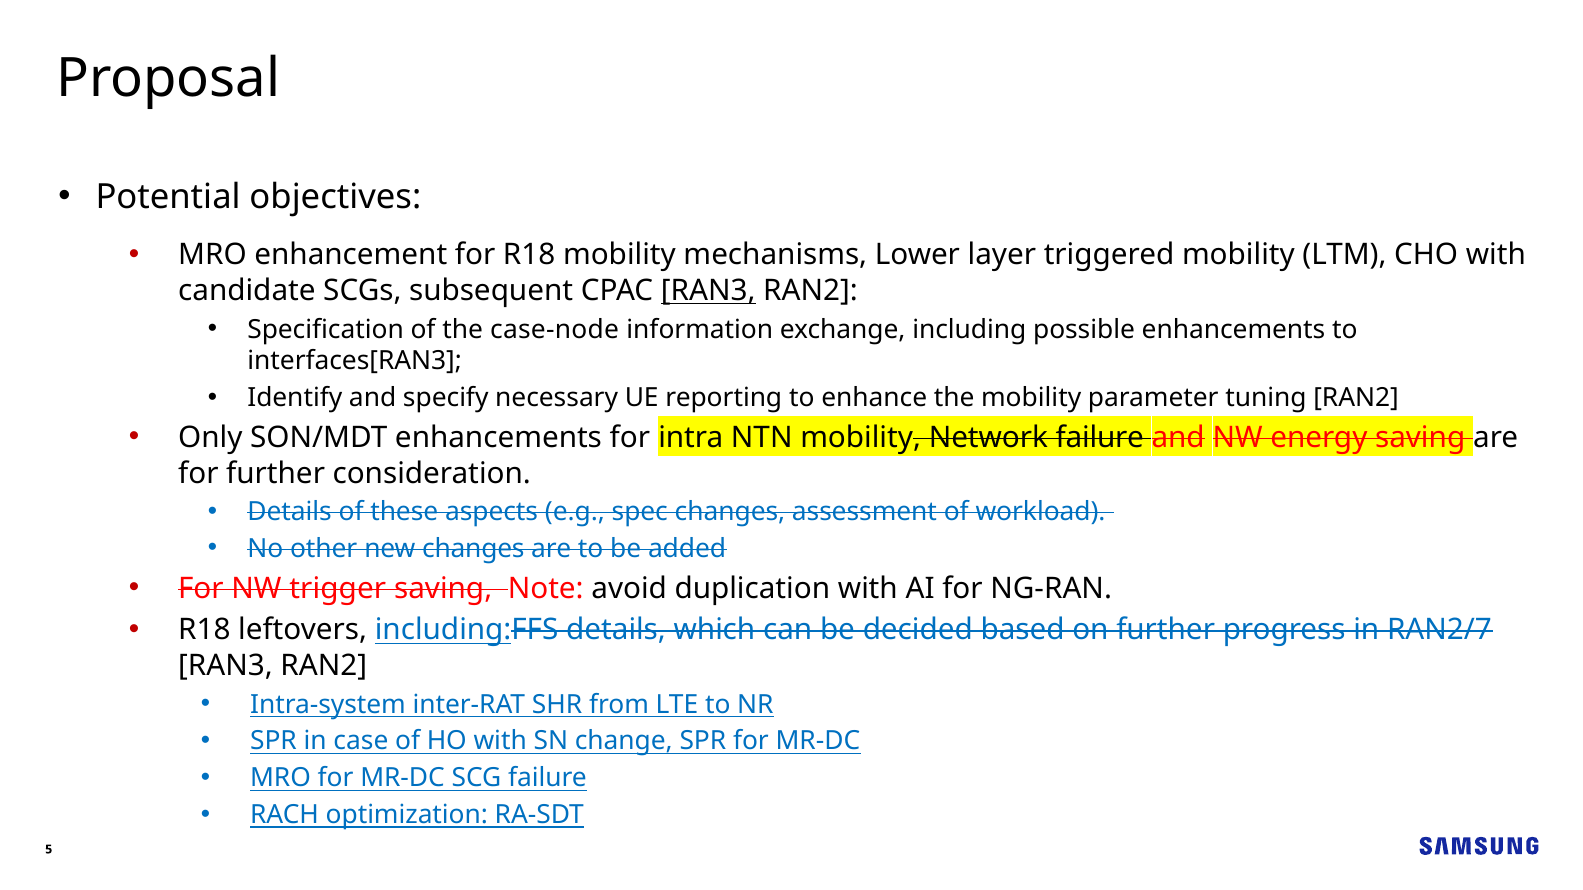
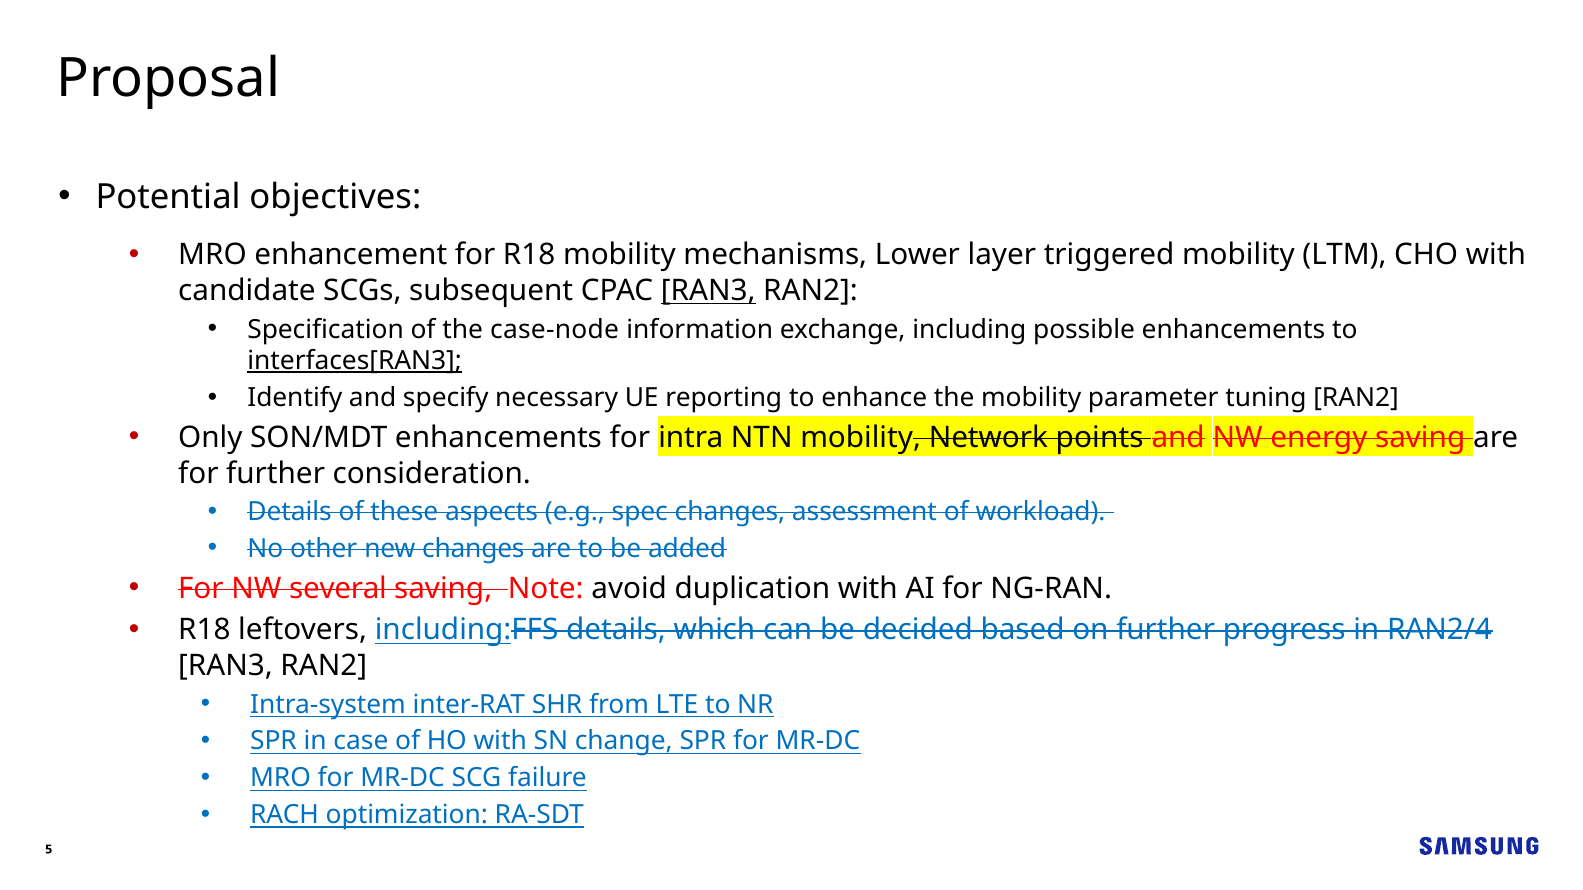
interfaces[RAN3 underline: none -> present
Network failure: failure -> points
trigger: trigger -> several
RAN2/7: RAN2/7 -> RAN2/4
